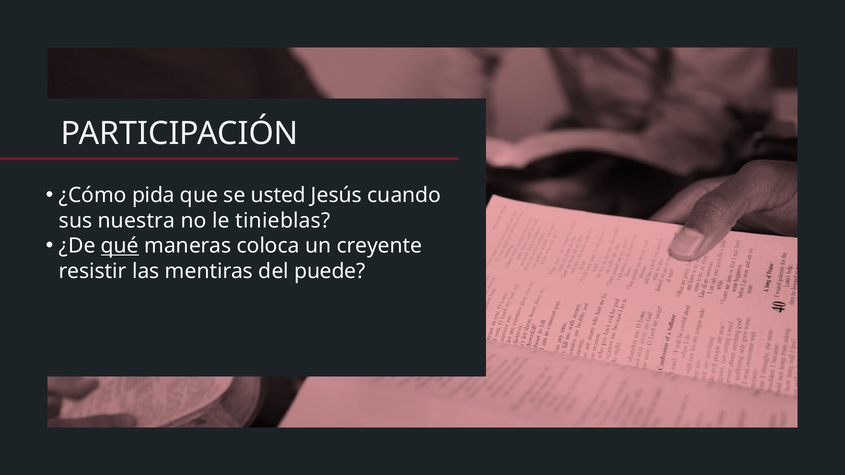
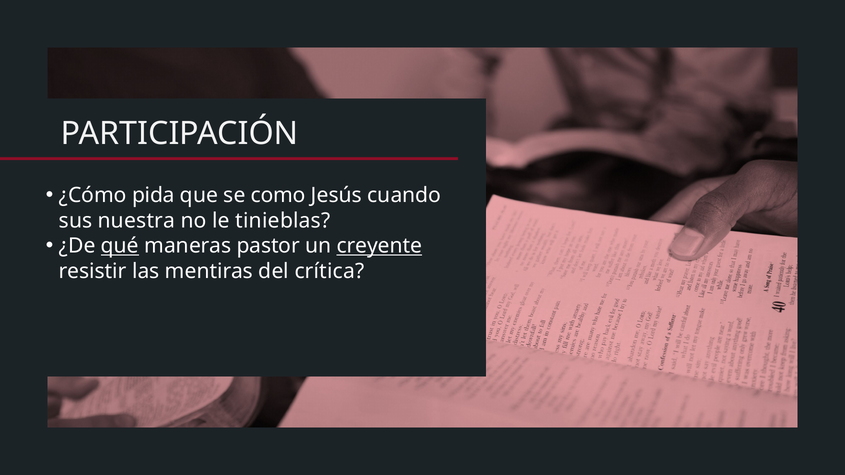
usted: usted -> como
coloca: coloca -> pastor
creyente underline: none -> present
puede: puede -> crítica
